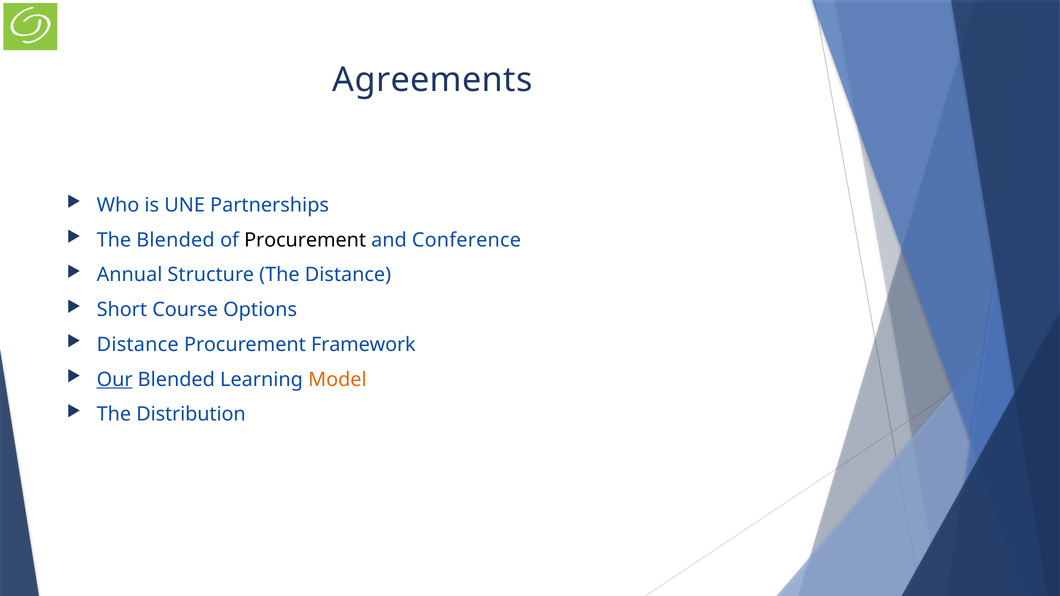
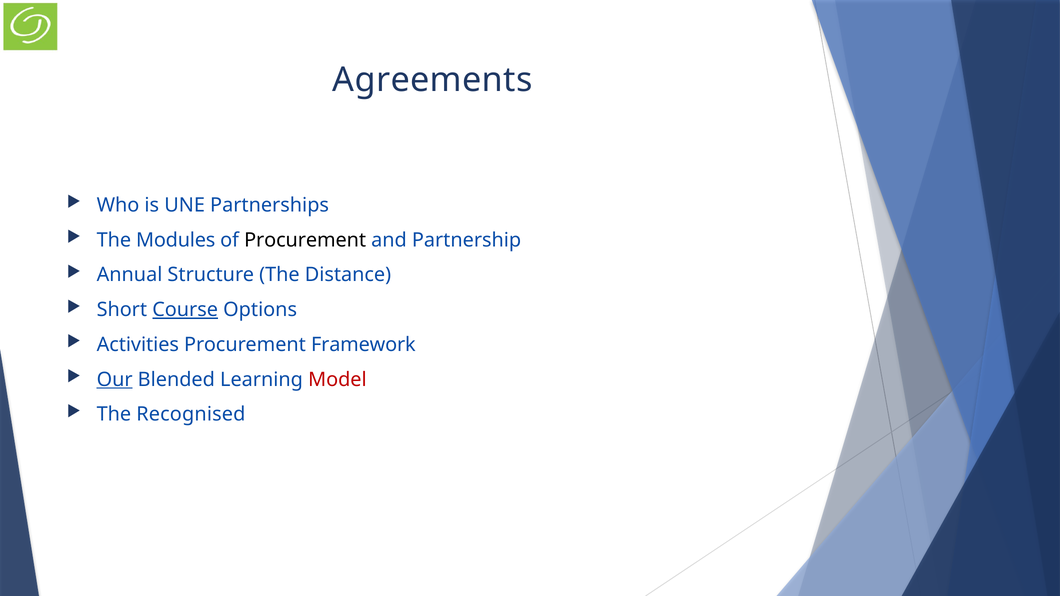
The Blended: Blended -> Modules
Conference: Conference -> Partnership
Course underline: none -> present
Distance at (138, 345): Distance -> Activities
Model colour: orange -> red
Distribution: Distribution -> Recognised
